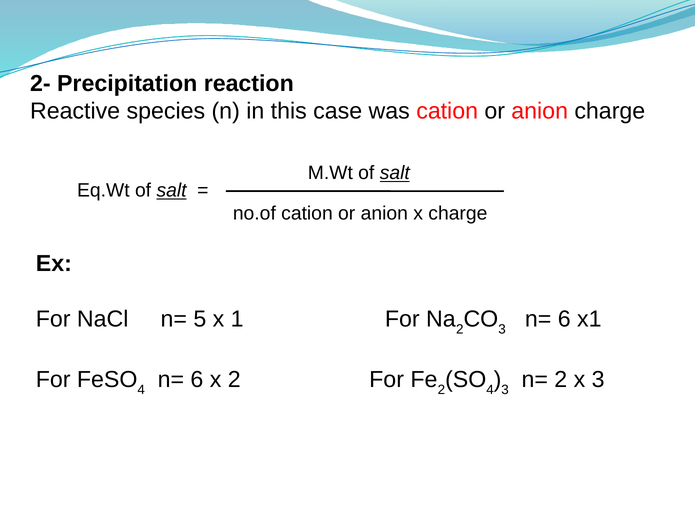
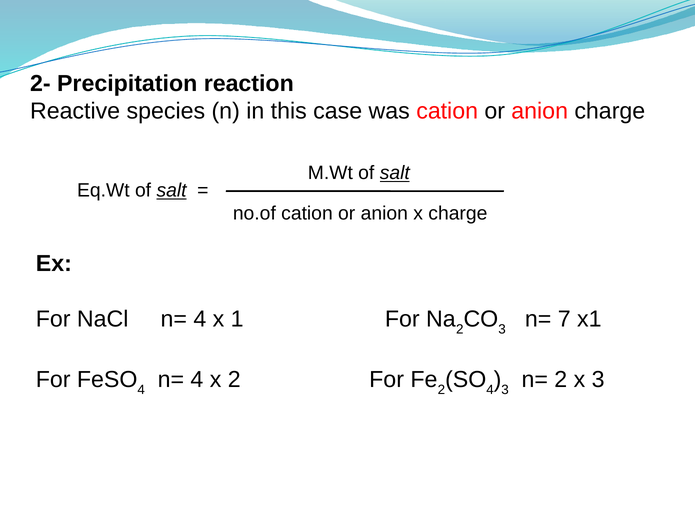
NaCl n= 5: 5 -> 4
3 n= 6: 6 -> 7
6 at (197, 380): 6 -> 4
